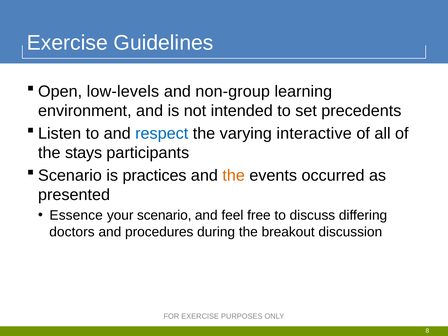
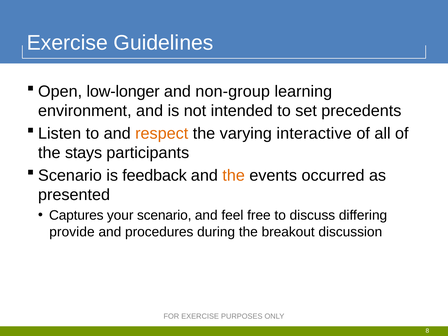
low-levels: low-levels -> low-longer
respect colour: blue -> orange
practices: practices -> feedback
Essence: Essence -> Captures
doctors: doctors -> provide
